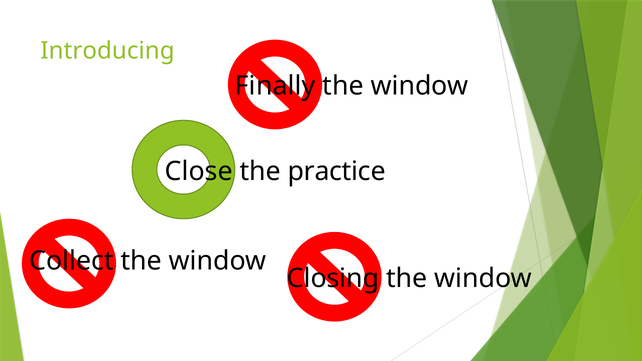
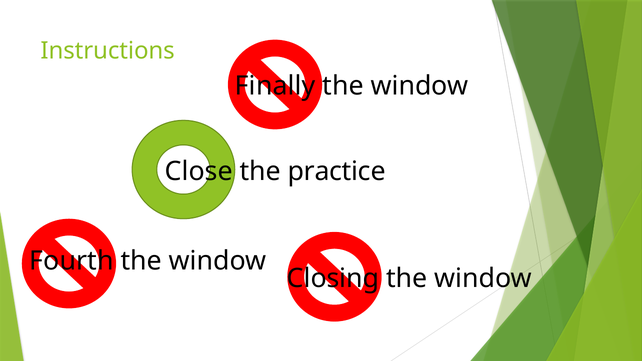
Introducing: Introducing -> Instructions
Collect: Collect -> Fourth
